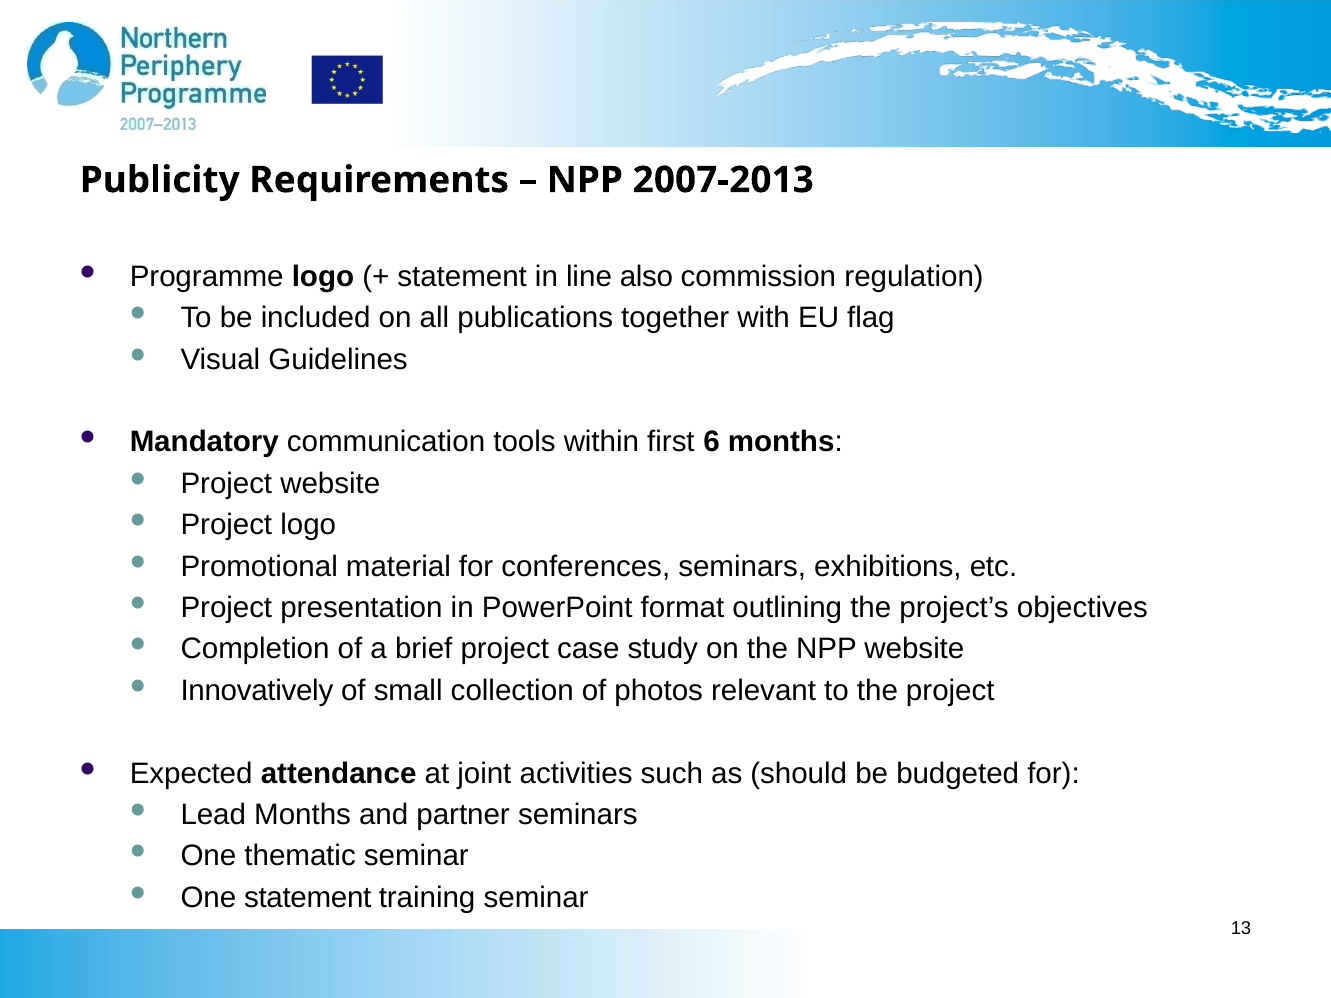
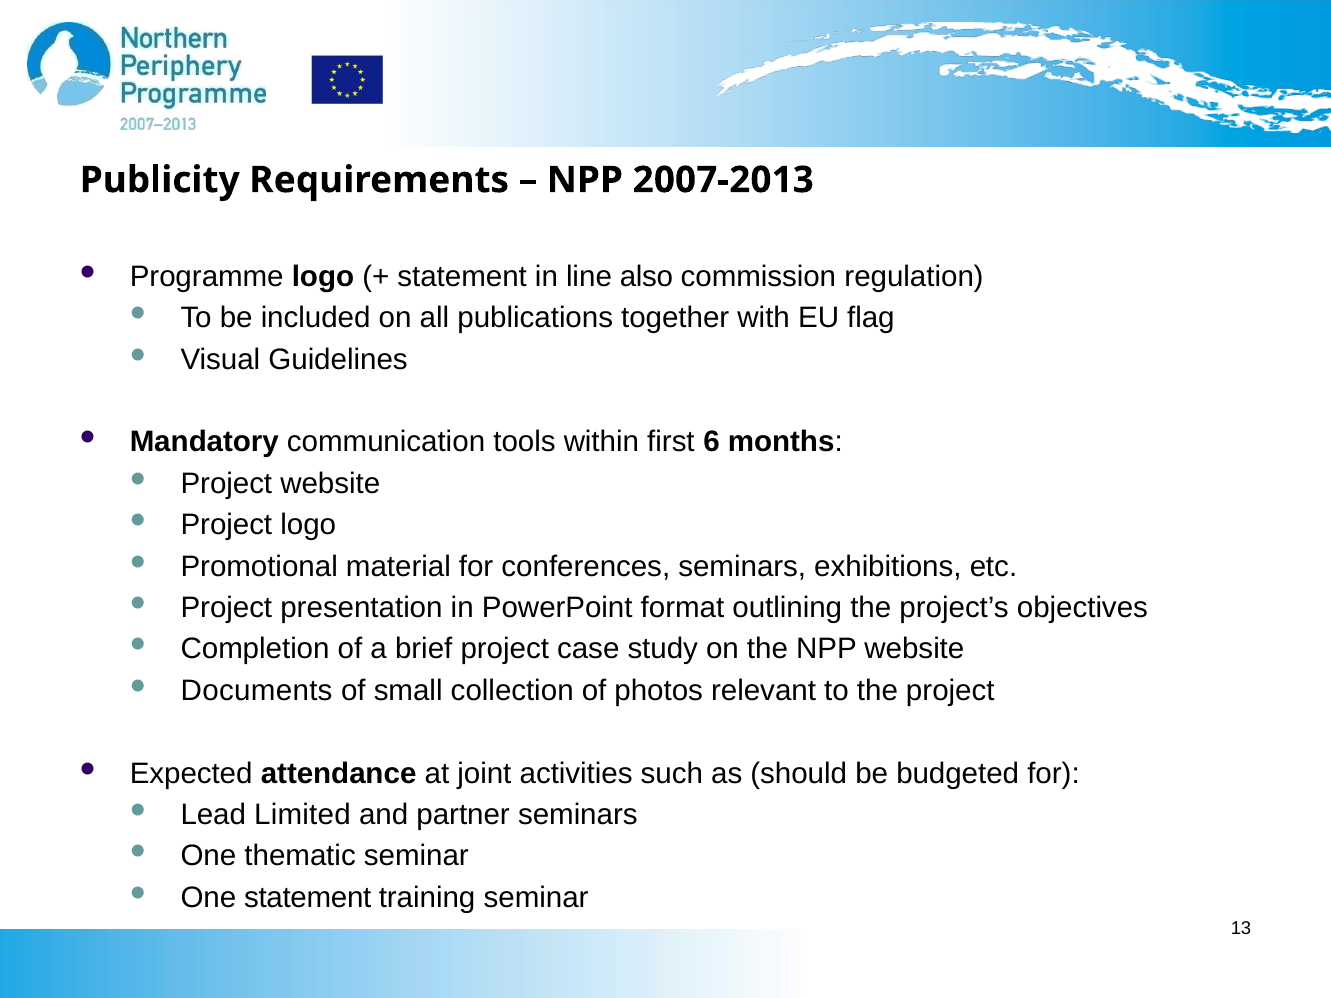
Innovatively: Innovatively -> Documents
Lead Months: Months -> Limited
